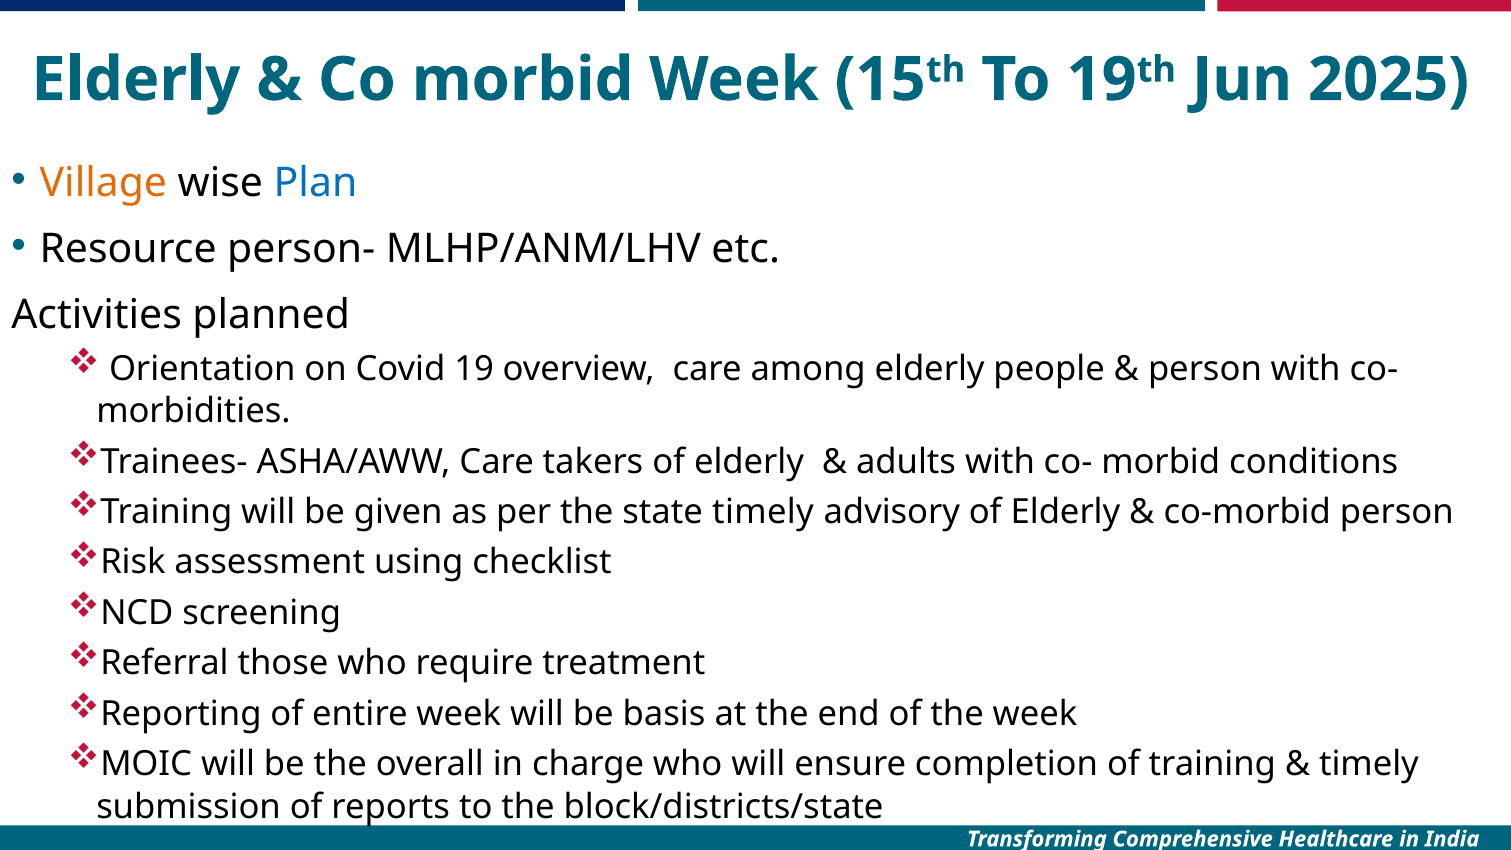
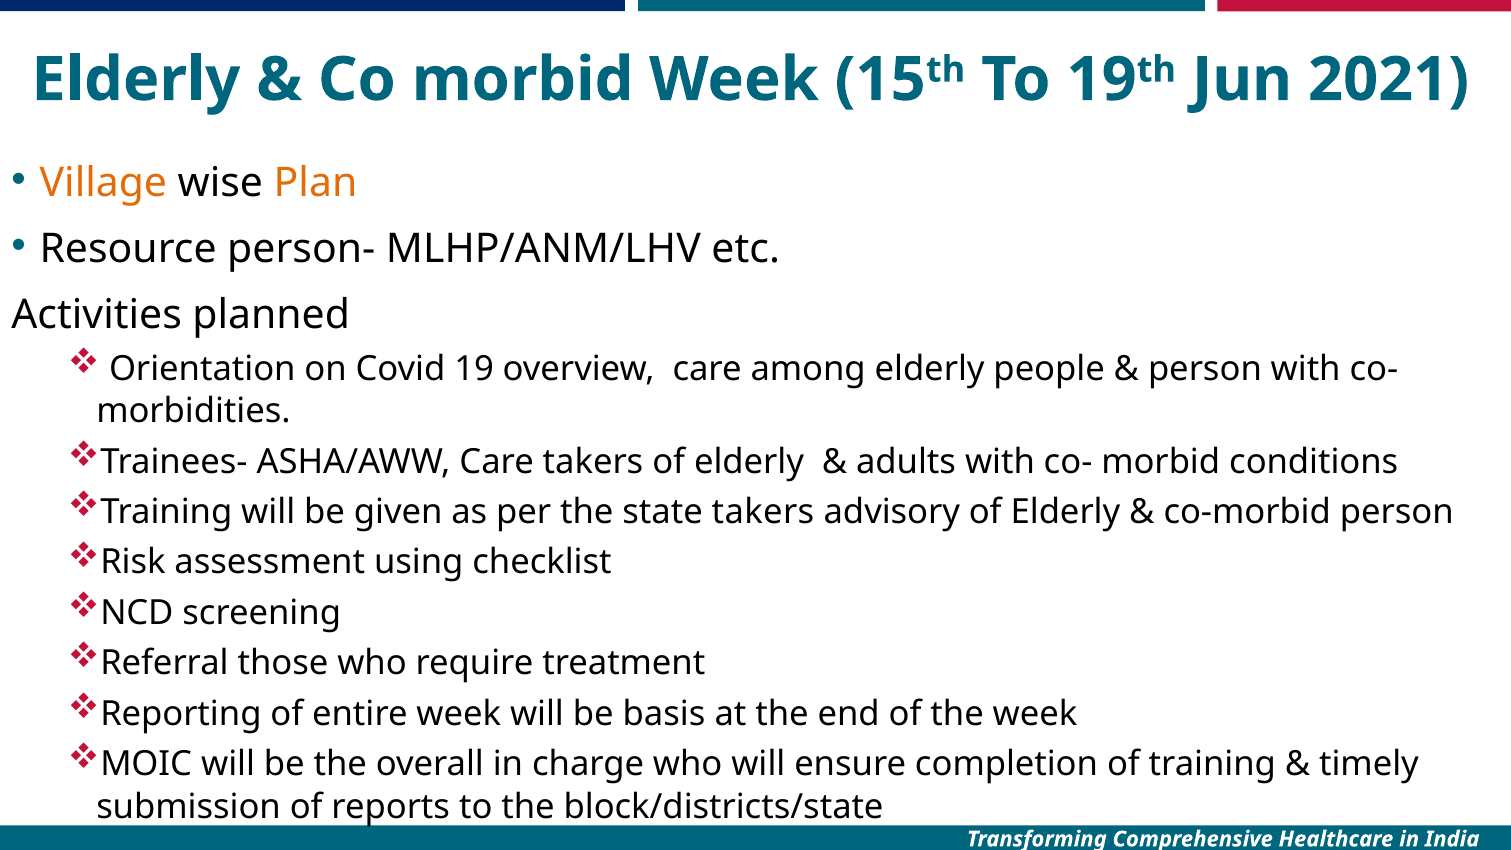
2025: 2025 -> 2021
Plan colour: blue -> orange
state timely: timely -> takers
